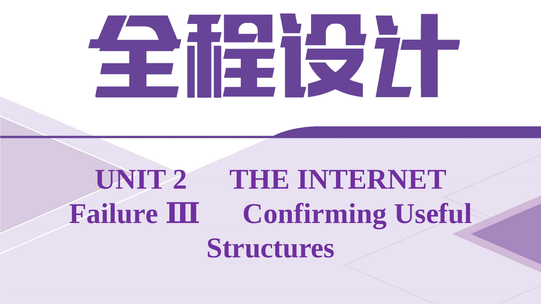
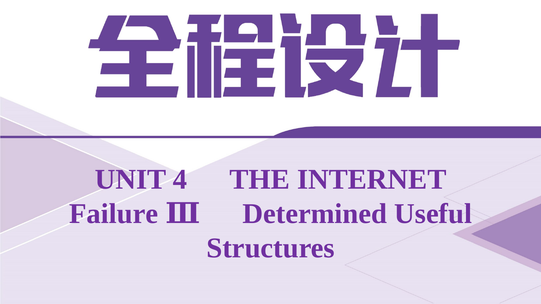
2: 2 -> 4
Confirming: Confirming -> Determined
